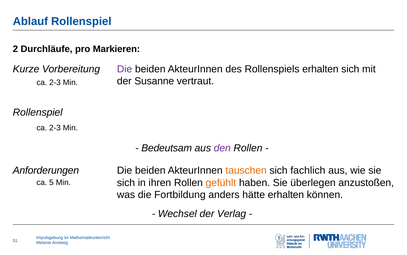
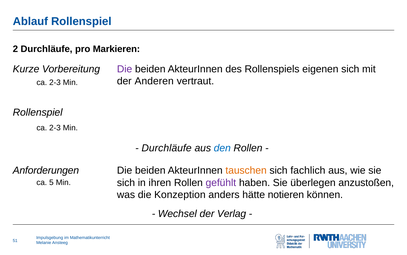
Rollenspiels erhalten: erhalten -> eigenen
Susanne: Susanne -> Anderen
Bedeutsam at (167, 148): Bedeutsam -> Durchläufe
den colour: purple -> blue
gefühlt colour: orange -> purple
Fortbildung: Fortbildung -> Konzeption
hätte erhalten: erhalten -> notieren
